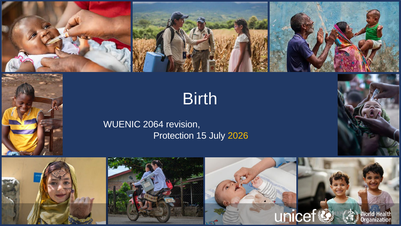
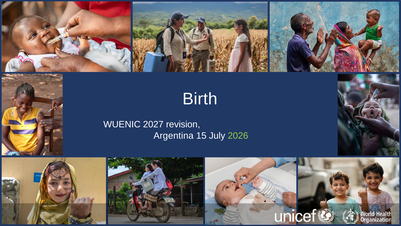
2064: 2064 -> 2027
Protection: Protection -> Argentina
2026 colour: yellow -> light green
